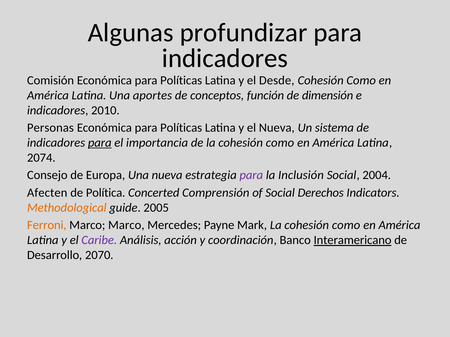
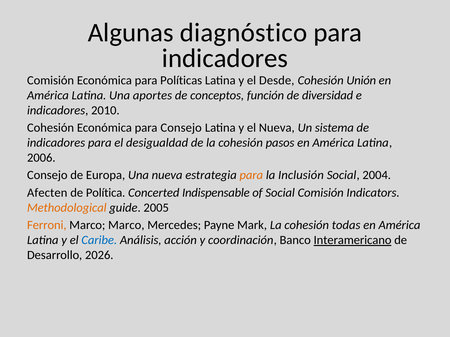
profundizar: profundizar -> diagnóstico
Como at (361, 80): Como -> Unión
dimensión: dimensión -> diversidad
Personas at (50, 128): Personas -> Cohesión
Políticas at (181, 128): Políticas -> Consejo
para at (100, 143) underline: present -> none
importancia: importancia -> desigualdad
de la cohesión como: como -> pasos
2074: 2074 -> 2006
para at (251, 175) colour: purple -> orange
Comprensión: Comprensión -> Indispensable
Social Derechos: Derechos -> Comisión
Mark La cohesión como: como -> todas
Caribe colour: purple -> blue
2070: 2070 -> 2026
